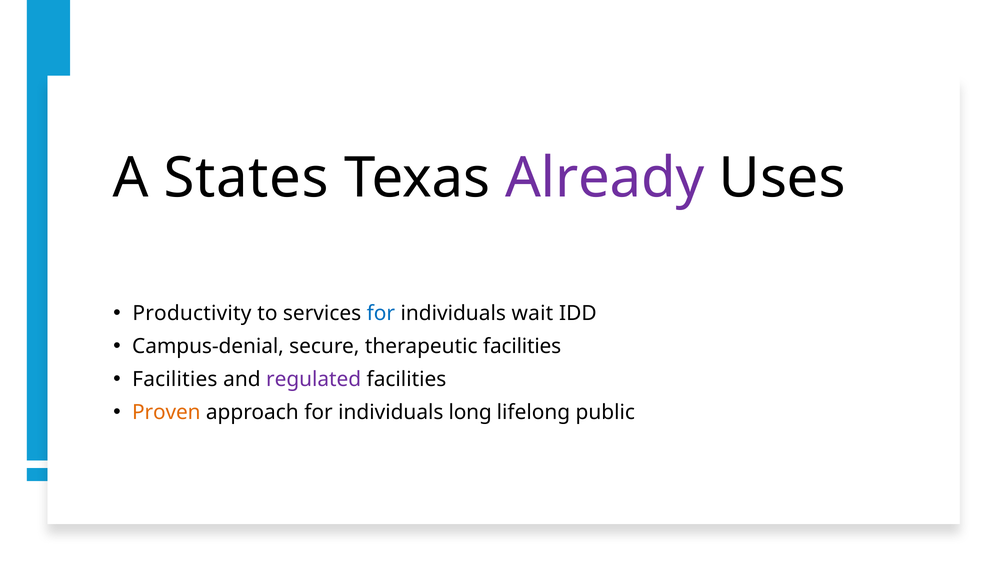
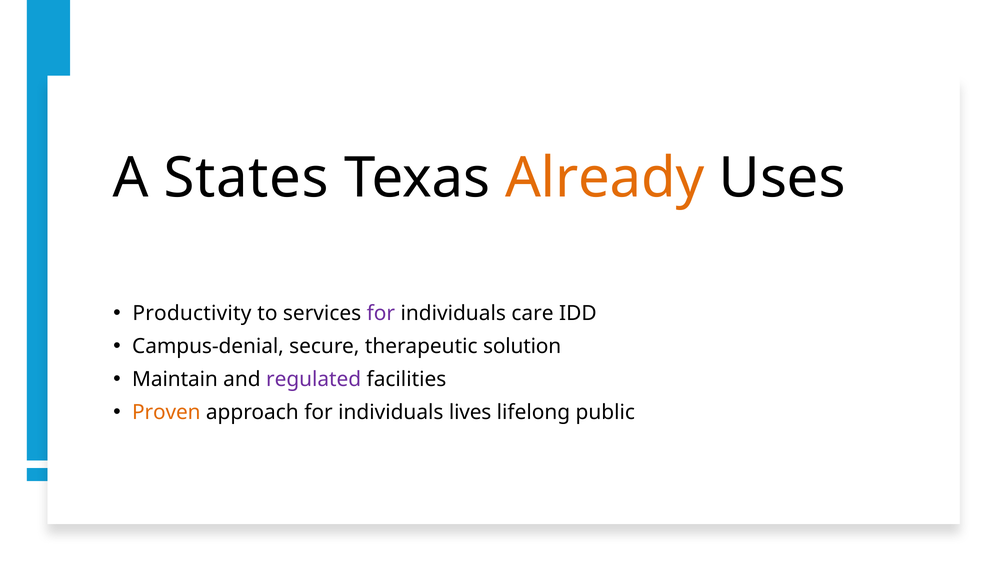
Already colour: purple -> orange
for at (381, 313) colour: blue -> purple
wait: wait -> care
therapeutic facilities: facilities -> solution
Facilities at (175, 379): Facilities -> Maintain
long: long -> lives
